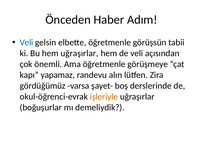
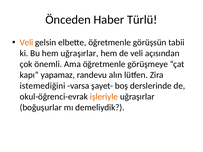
Adım: Adım -> Türlü
Veli at (26, 43) colour: blue -> orange
gördüğümüz: gördüğümüz -> istemediğini
